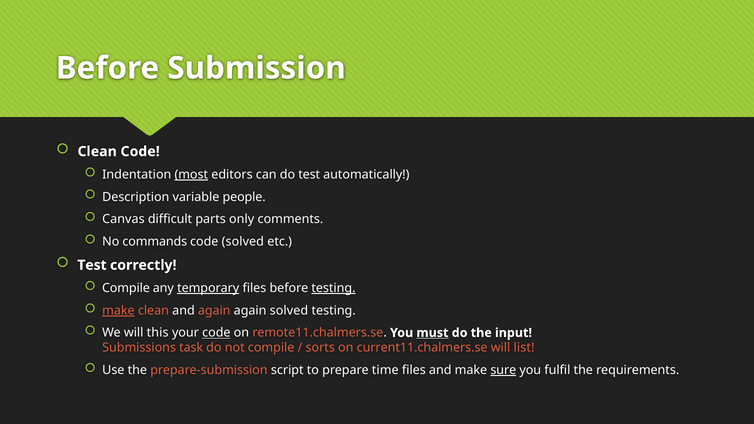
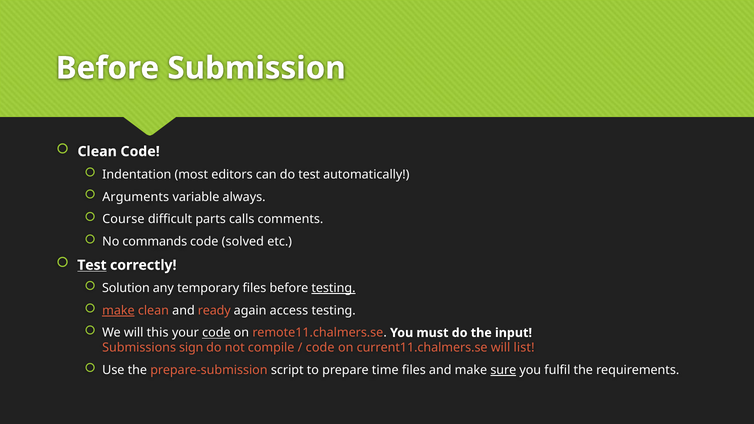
most underline: present -> none
Description: Description -> Arguments
people: people -> always
Canvas: Canvas -> Course
only: only -> calls
Test at (92, 265) underline: none -> present
Compile at (126, 288): Compile -> Solution
temporary underline: present -> none
and again: again -> ready
again solved: solved -> access
must underline: present -> none
task: task -> sign
sorts at (320, 348): sorts -> code
